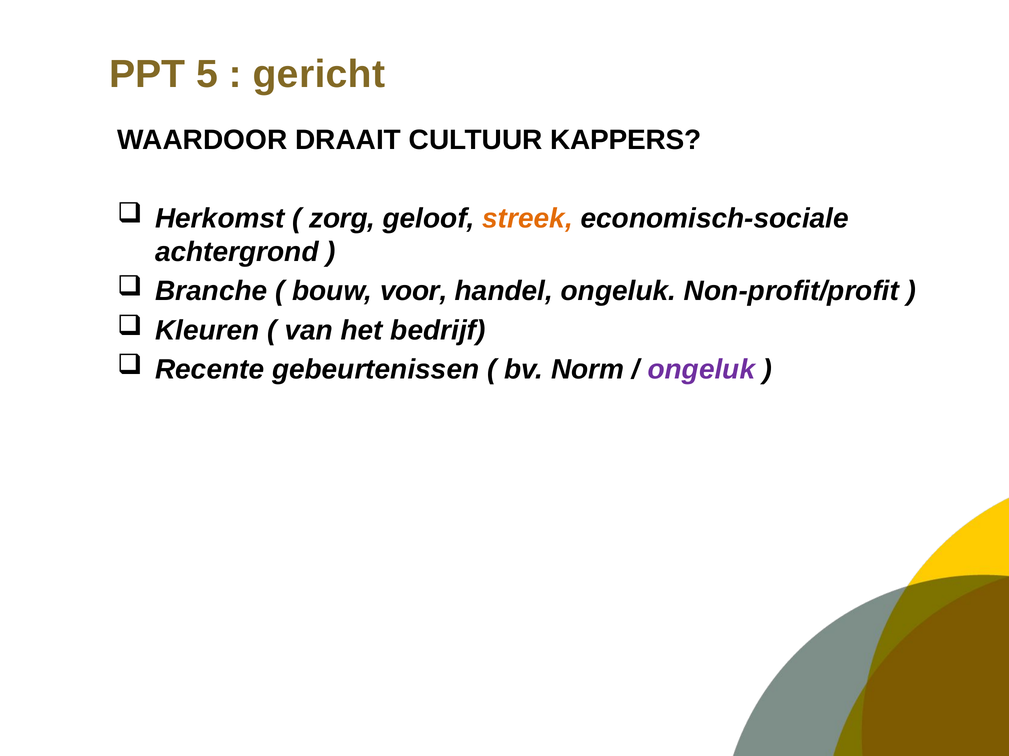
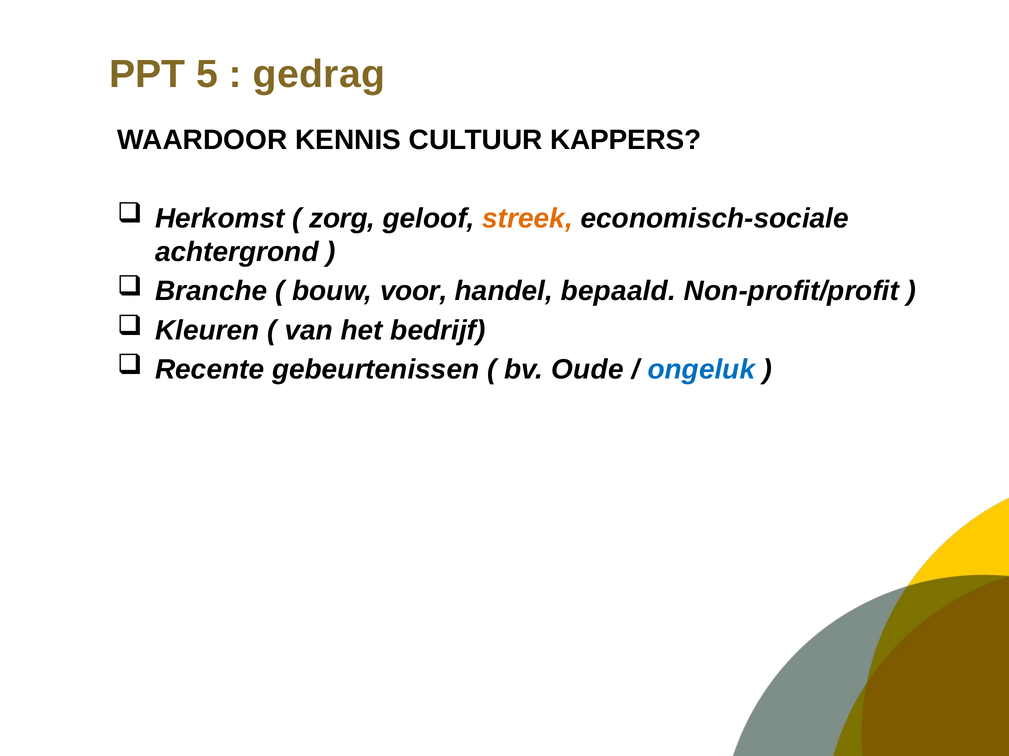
gericht: gericht -> gedrag
DRAAIT: DRAAIT -> KENNIS
handel ongeluk: ongeluk -> bepaald
Norm: Norm -> Oude
ongeluk at (701, 370) colour: purple -> blue
